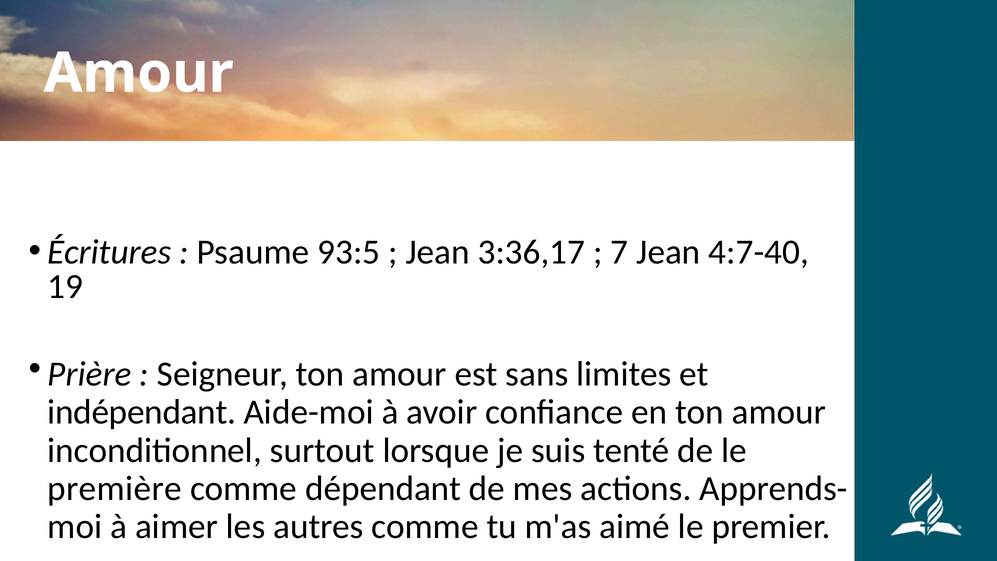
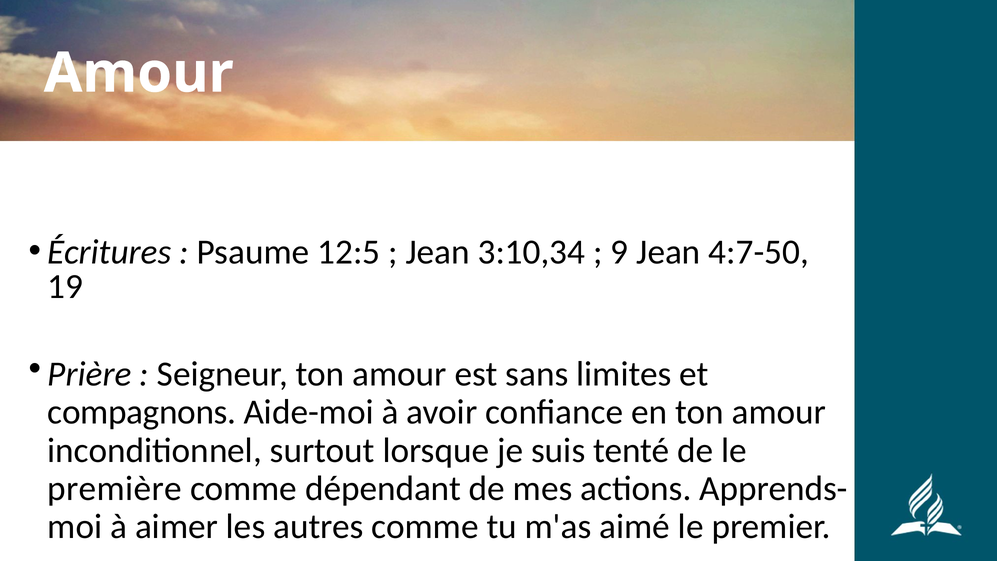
93:5: 93:5 -> 12:5
3:36,17: 3:36,17 -> 3:10,34
7: 7 -> 9
4:7-40: 4:7-40 -> 4:7-50
indépendant: indépendant -> compagnons
